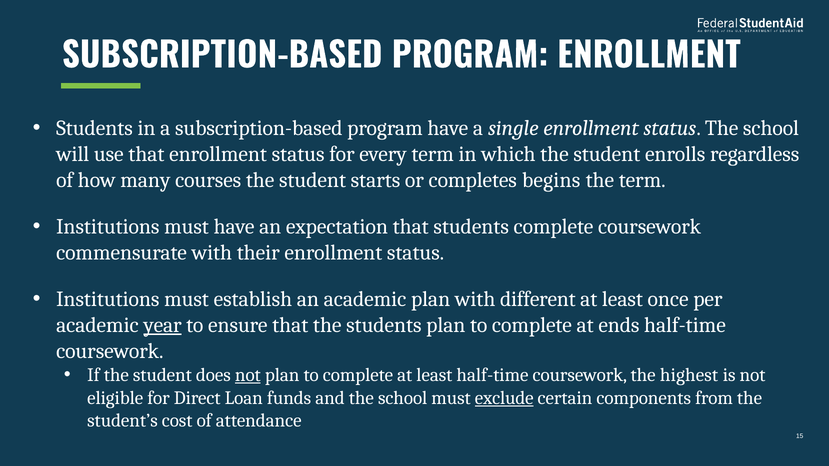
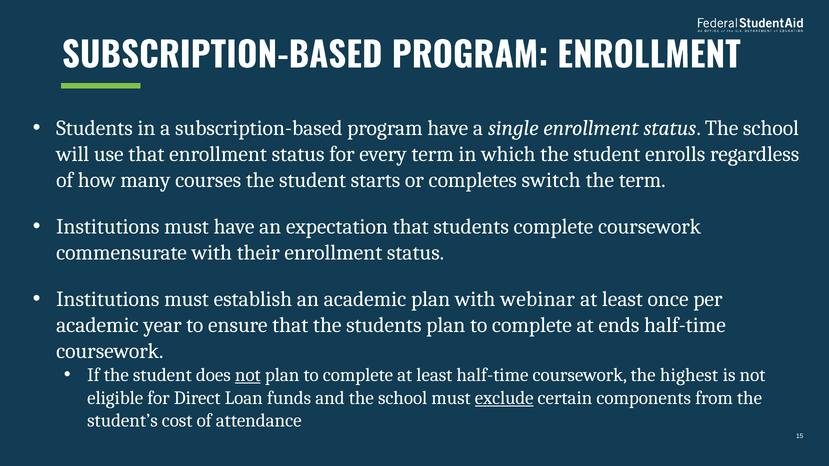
begins: begins -> switch
different: different -> webinar
year underline: present -> none
